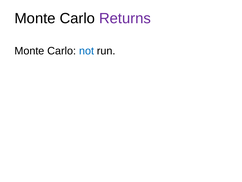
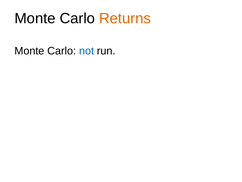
Returns colour: purple -> orange
